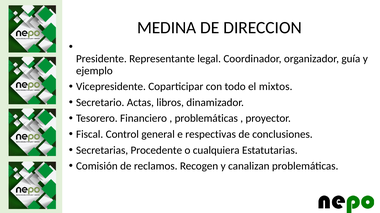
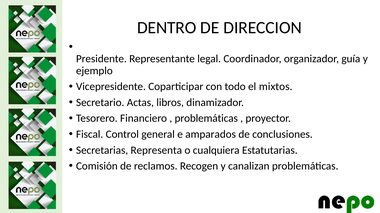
MEDINA: MEDINA -> DENTRO
respectivas: respectivas -> amparados
Procedente: Procedente -> Representa
